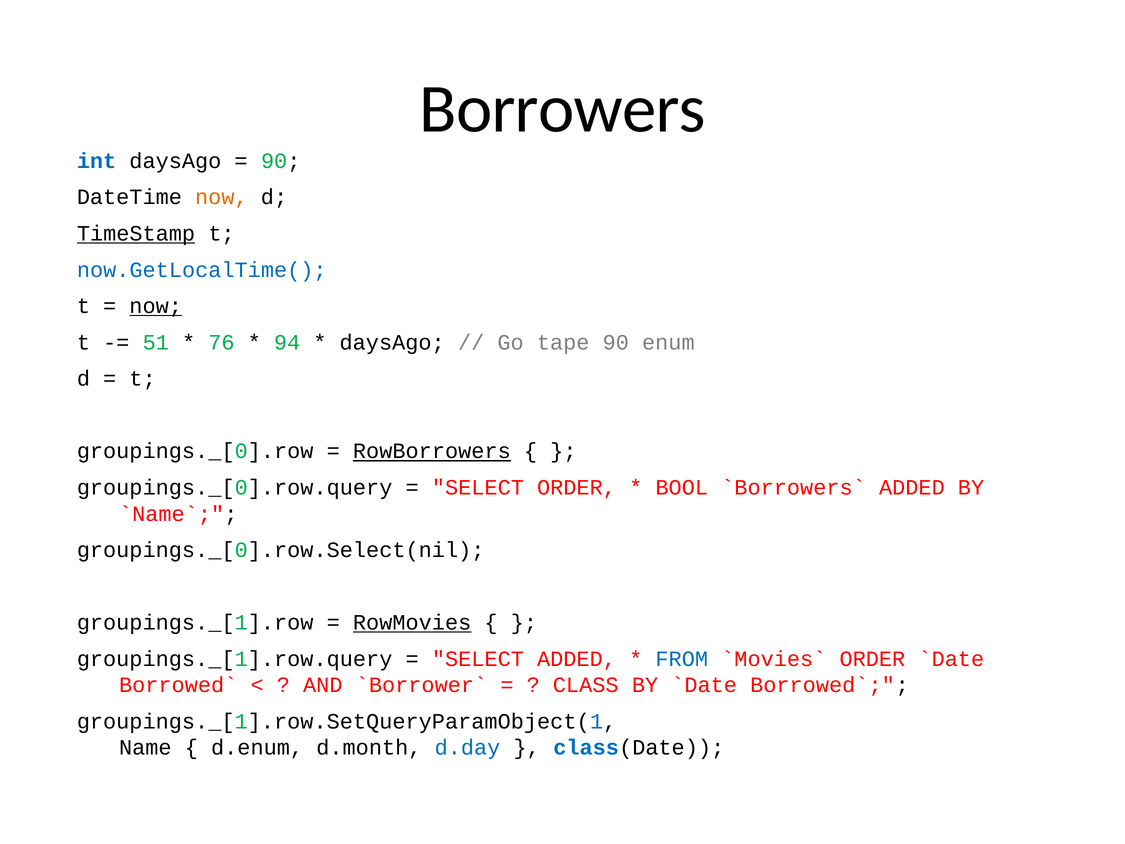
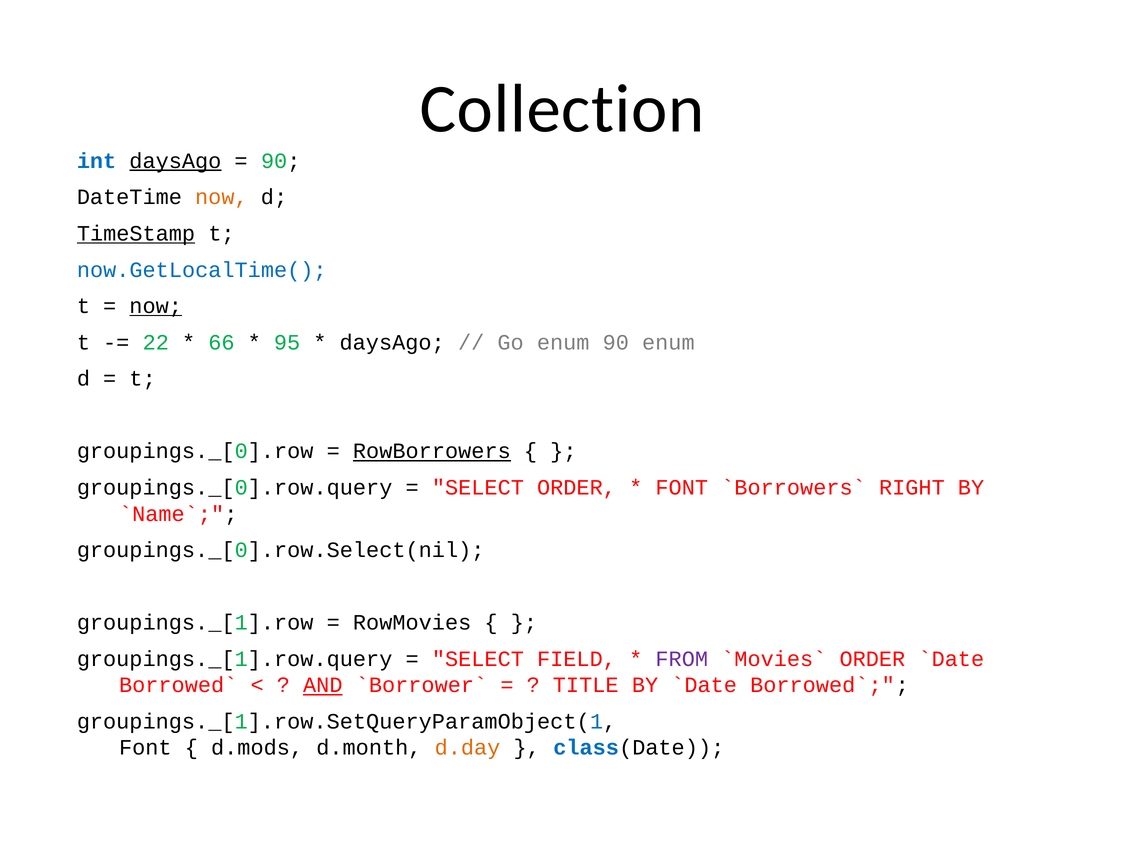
Borrowers: Borrowers -> Collection
daysAgo at (175, 161) underline: none -> present
51: 51 -> 22
76: 76 -> 66
94: 94 -> 95
Go tape: tape -> enum
BOOL at (682, 487): BOOL -> FONT
ADDED at (912, 487): ADDED -> RIGHT
RowMovies underline: present -> none
SELECT ADDED: ADDED -> FIELD
FROM colour: blue -> purple
AND underline: none -> present
CLASS: CLASS -> TITLE
Name at (145, 748): Name -> Font
d.enum: d.enum -> d.mods
d.day colour: blue -> orange
